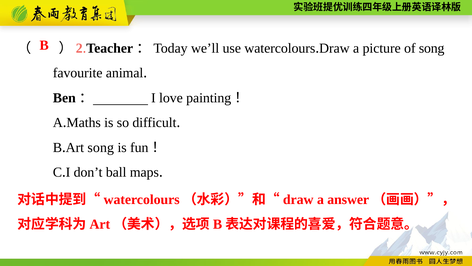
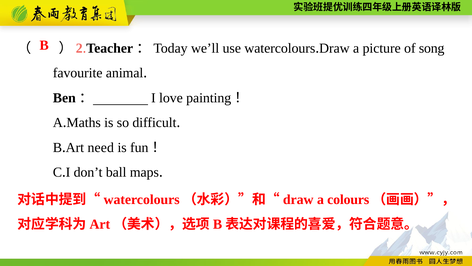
song at (101, 147): song -> need
answer: answer -> colours
